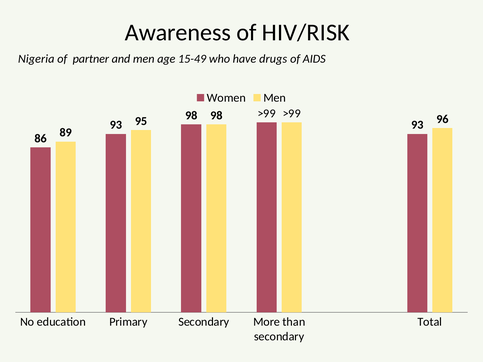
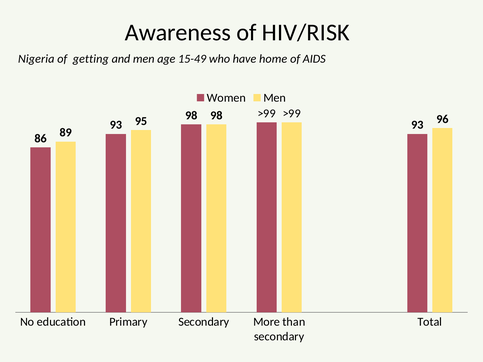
partner: partner -> getting
drugs: drugs -> home
